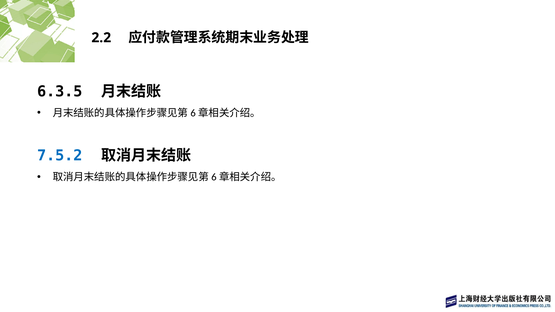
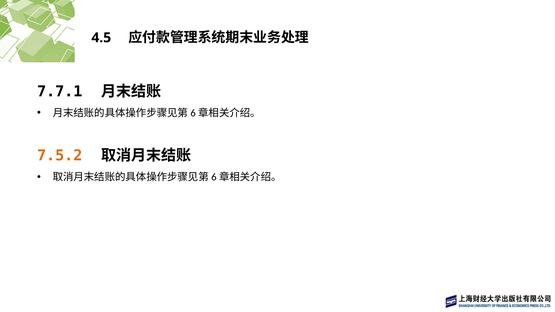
2.2: 2.2 -> 4.5
6.3.5: 6.3.5 -> 7.7.1
7.5.2 colour: blue -> orange
